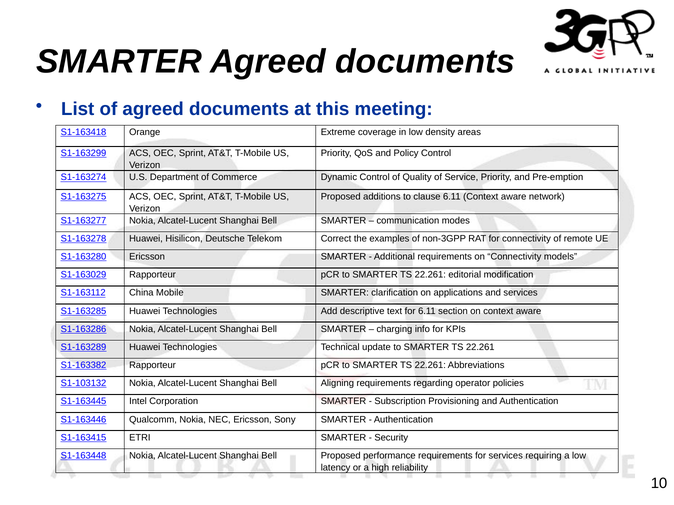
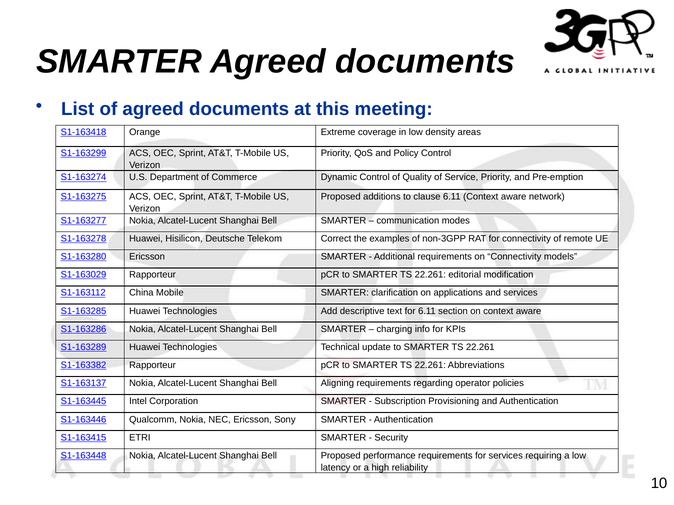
S1-103132: S1-103132 -> S1-163137
